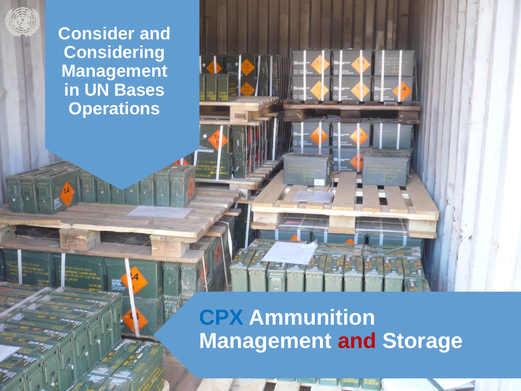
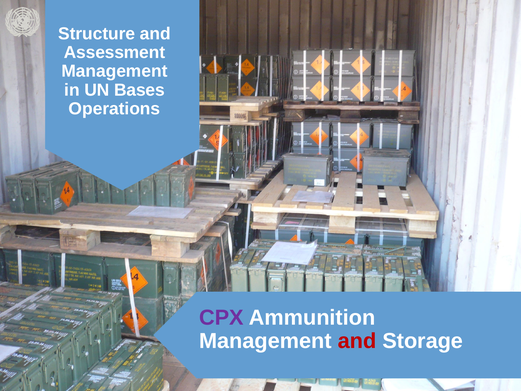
Consider: Consider -> Structure
Considering: Considering -> Assessment
CPX colour: blue -> purple
